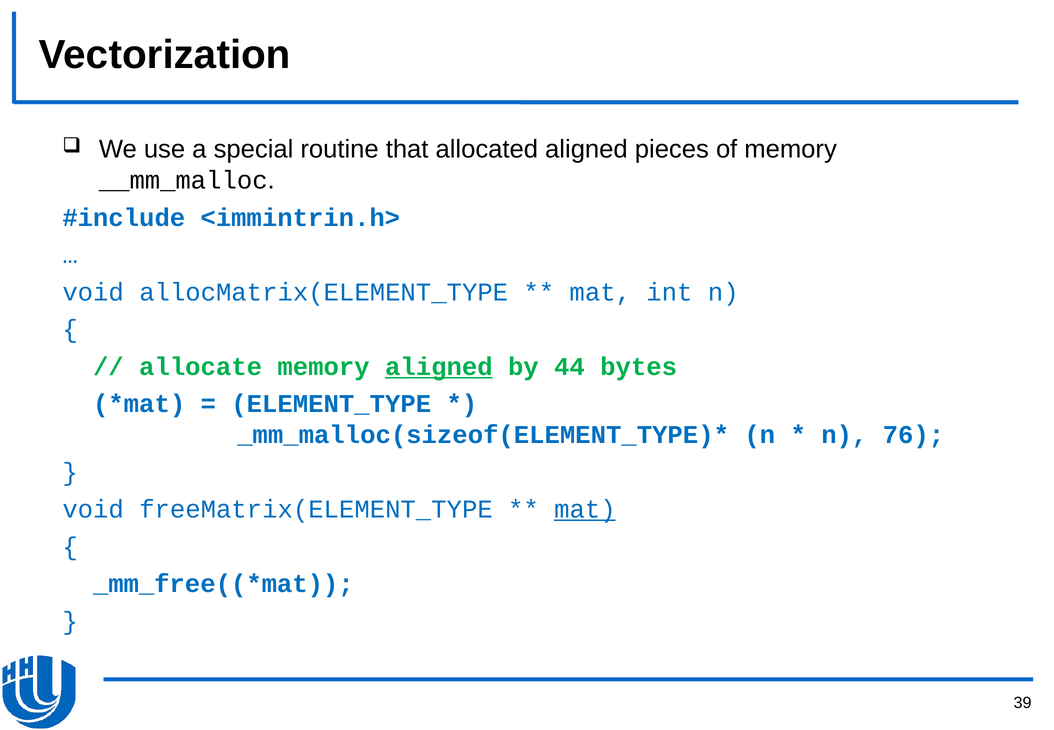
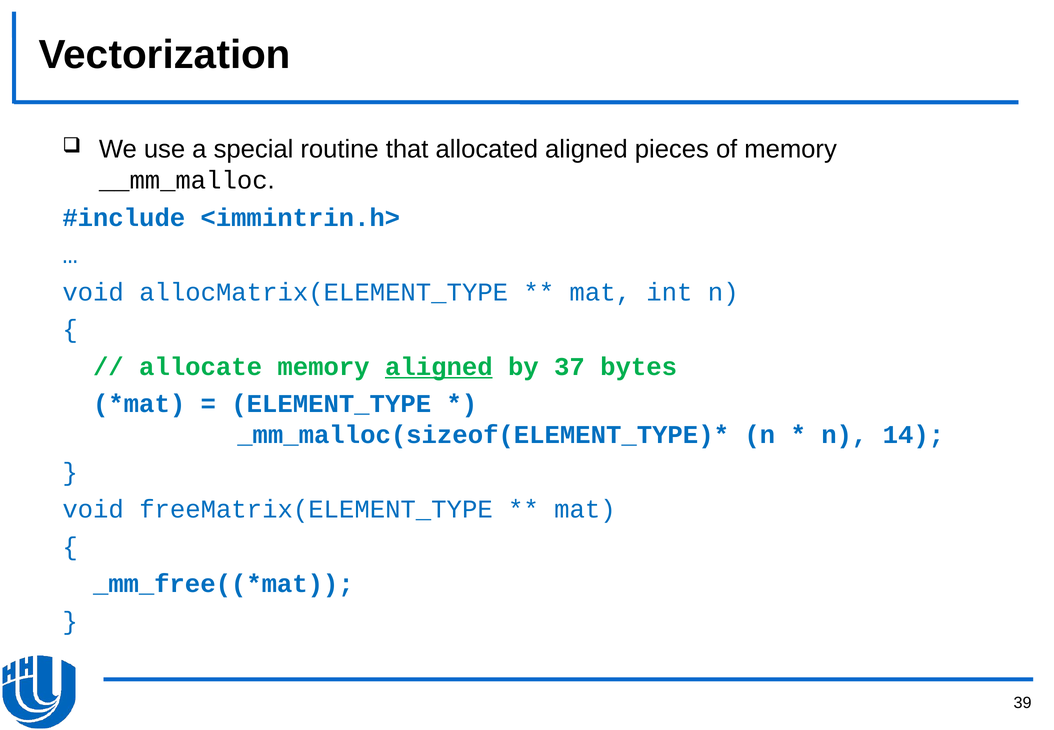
44: 44 -> 37
76: 76 -> 14
mat at (585, 509) underline: present -> none
